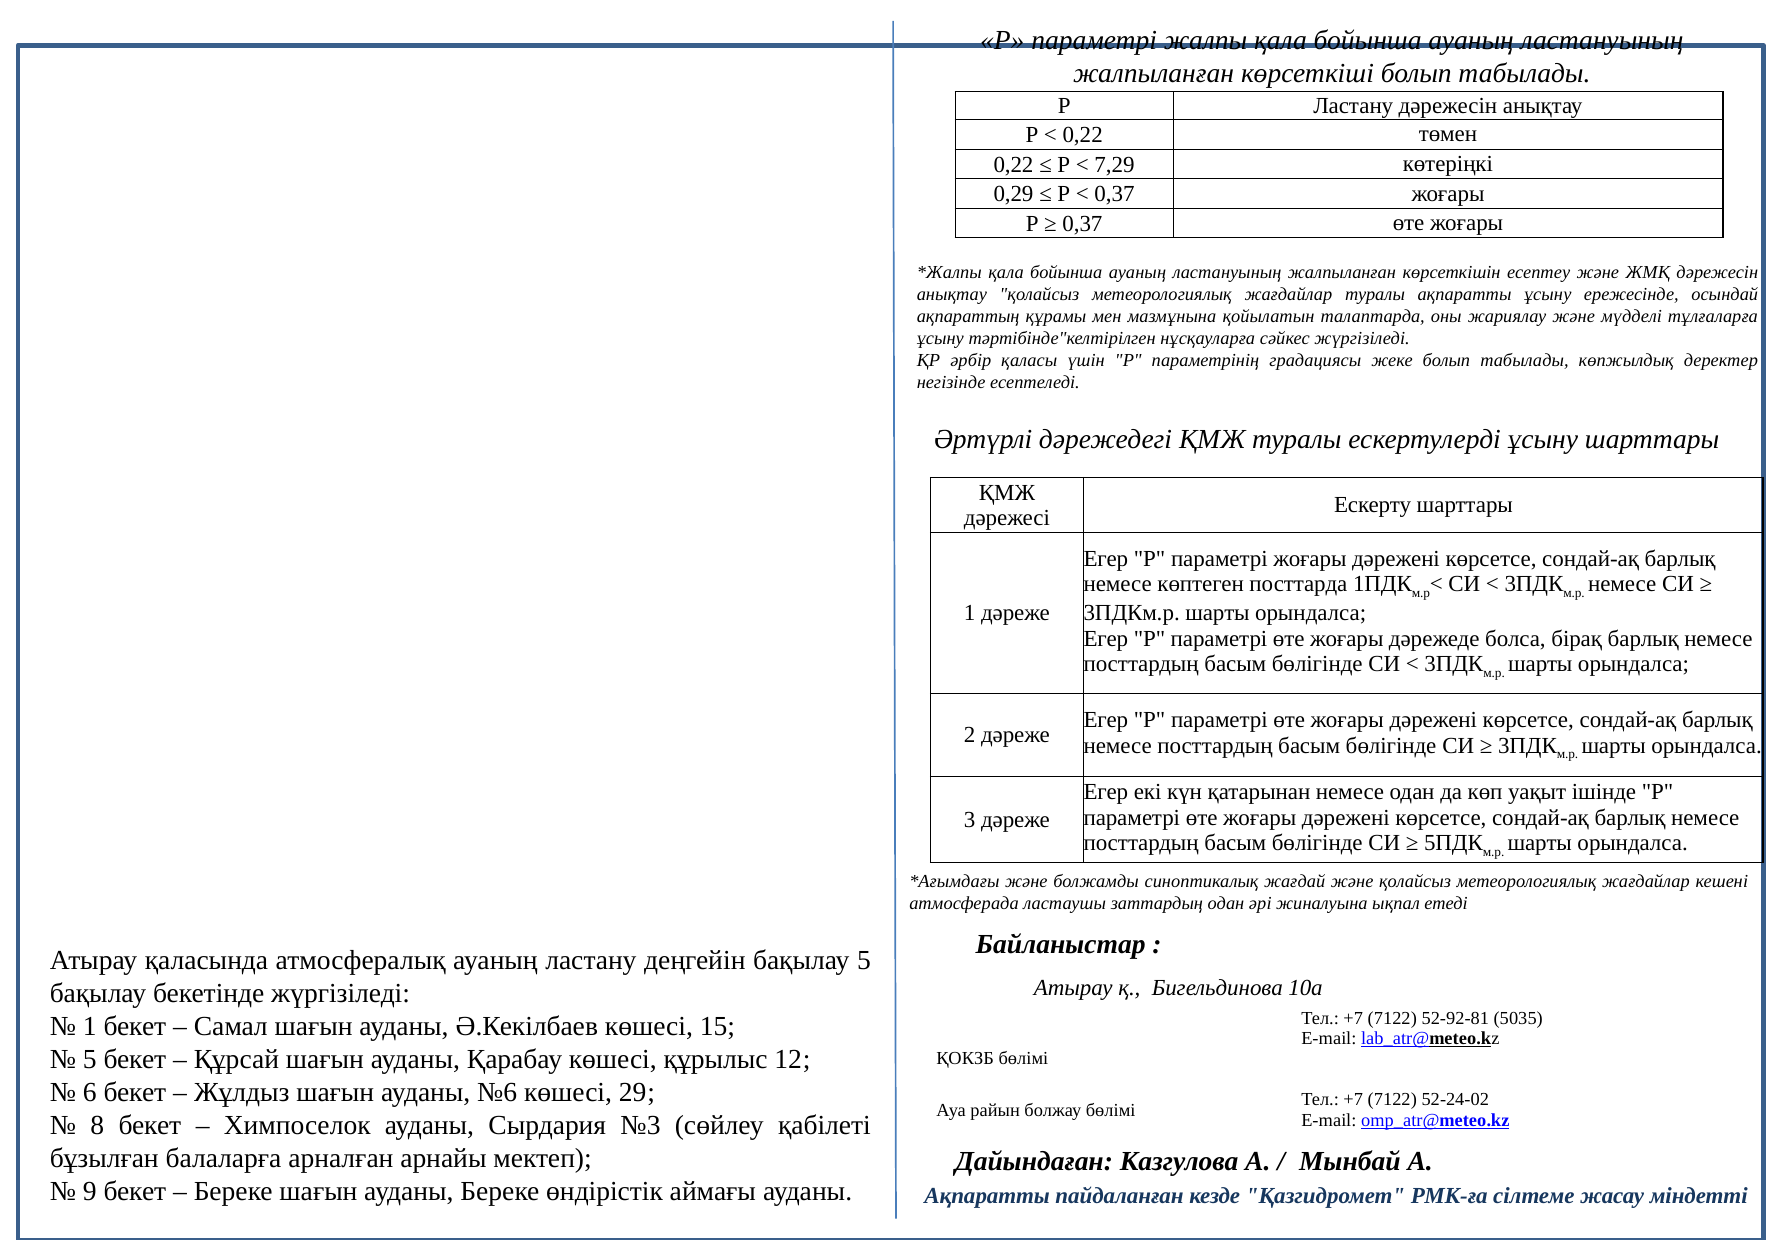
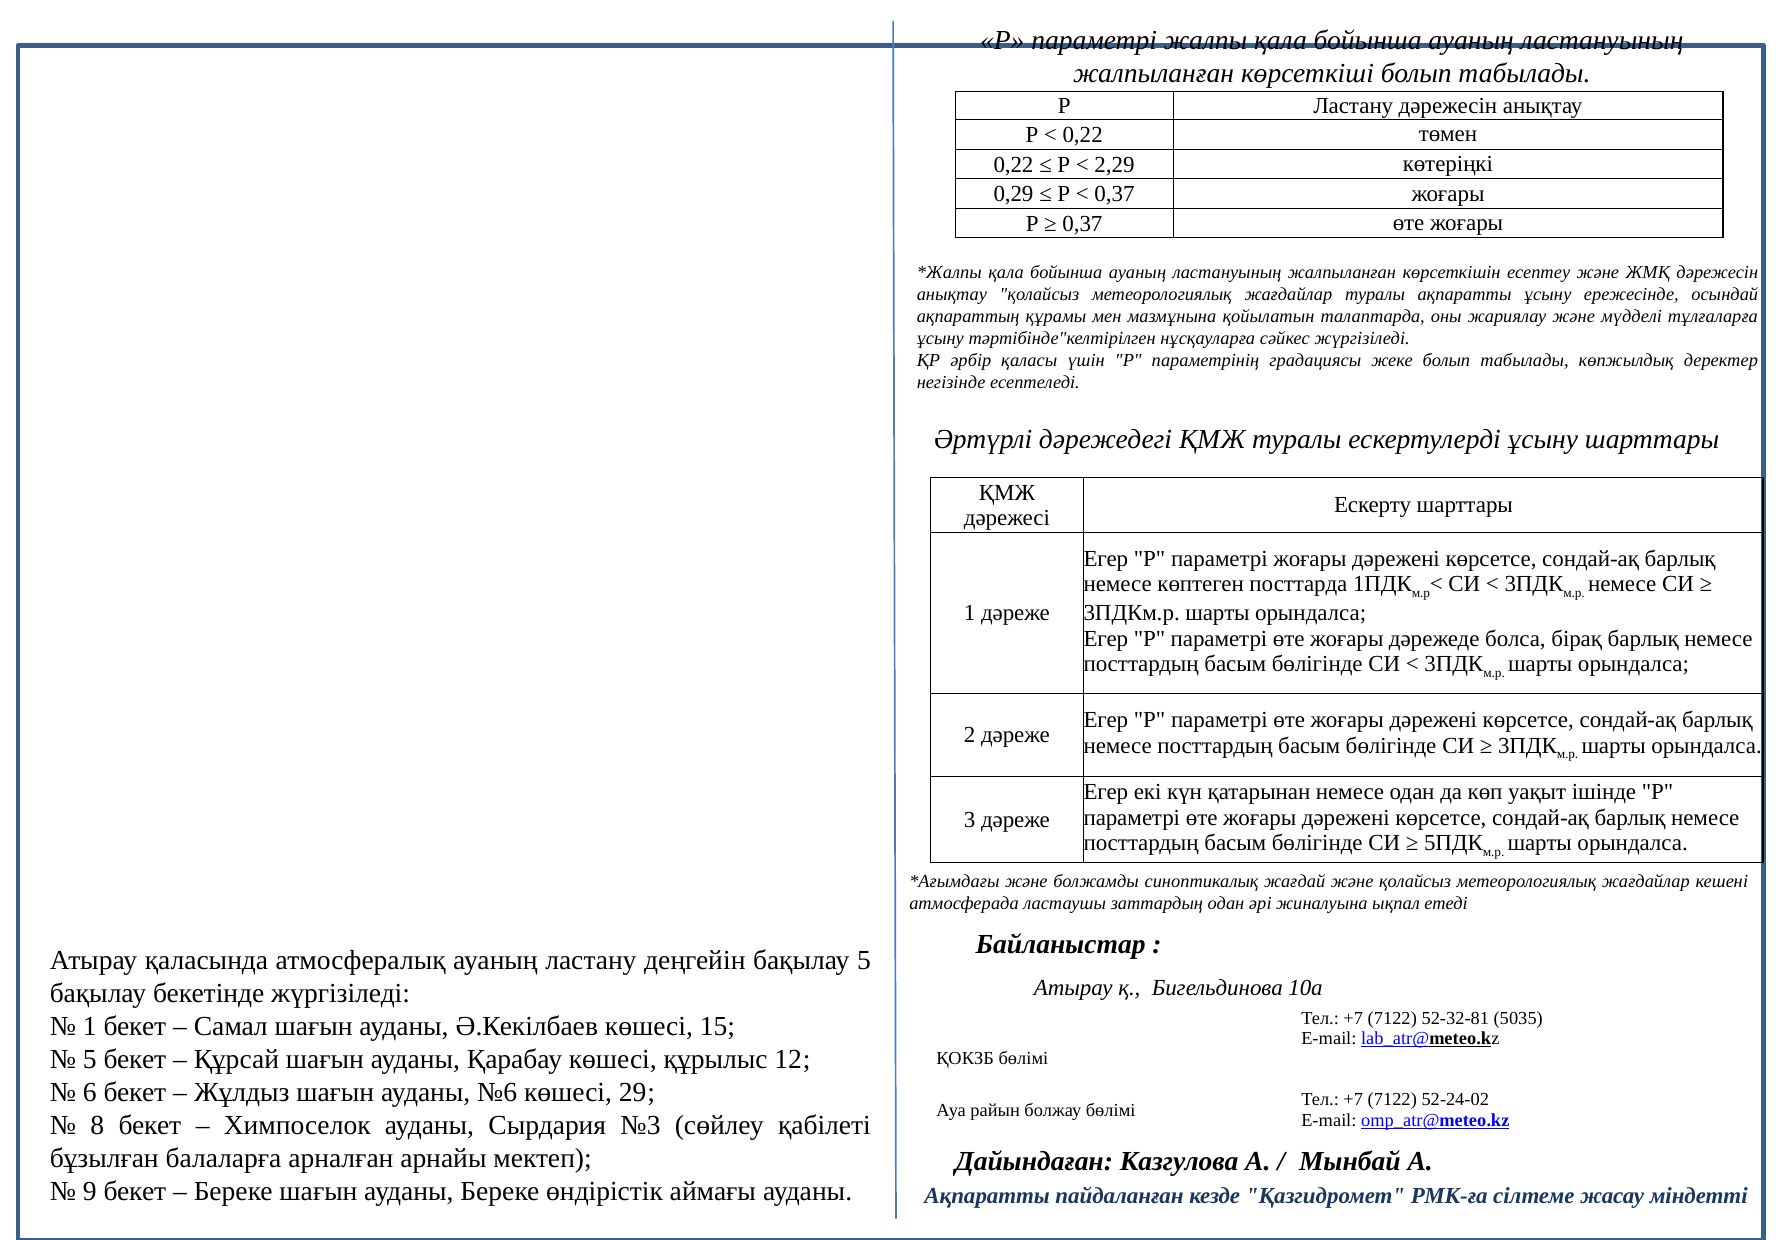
7,29: 7,29 -> 2,29
52-92-81: 52-92-81 -> 52-32-81
